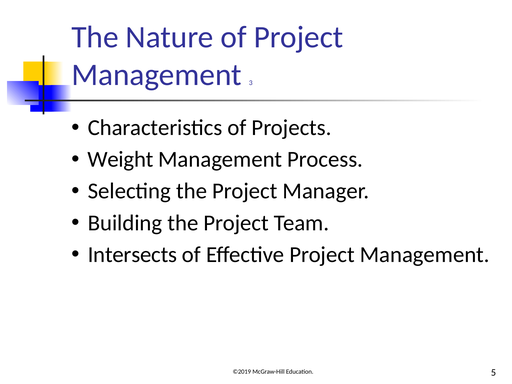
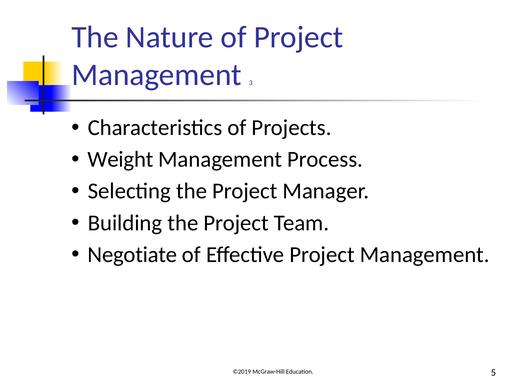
Intersects: Intersects -> Negotiate
